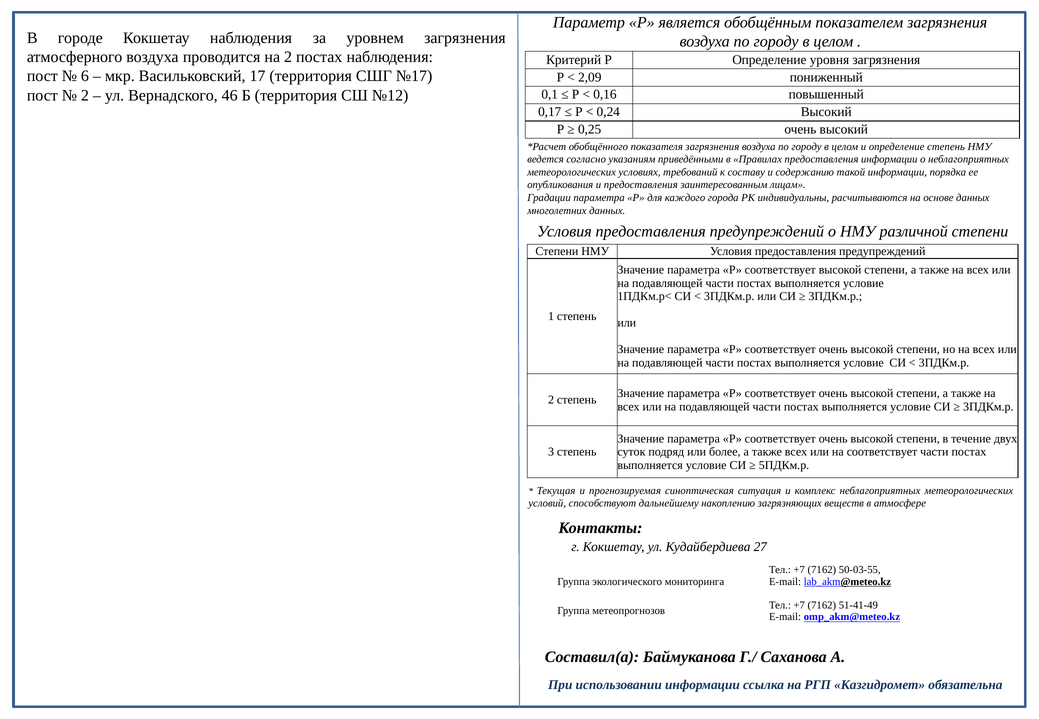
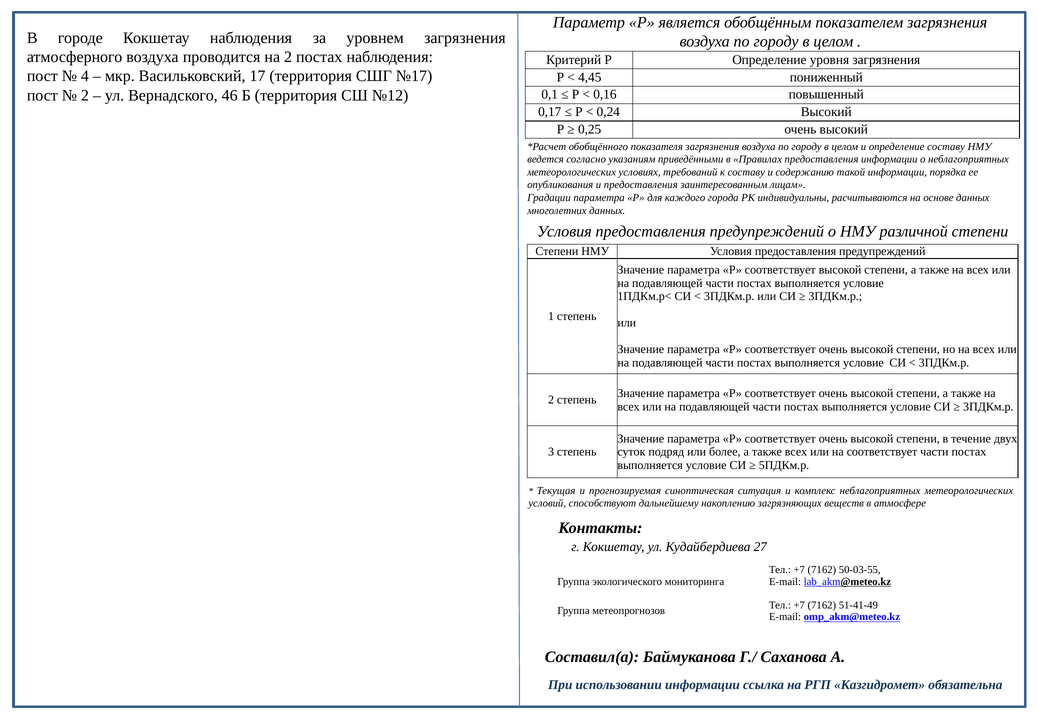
6: 6 -> 4
2,09: 2,09 -> 4,45
определение степень: степень -> составу
